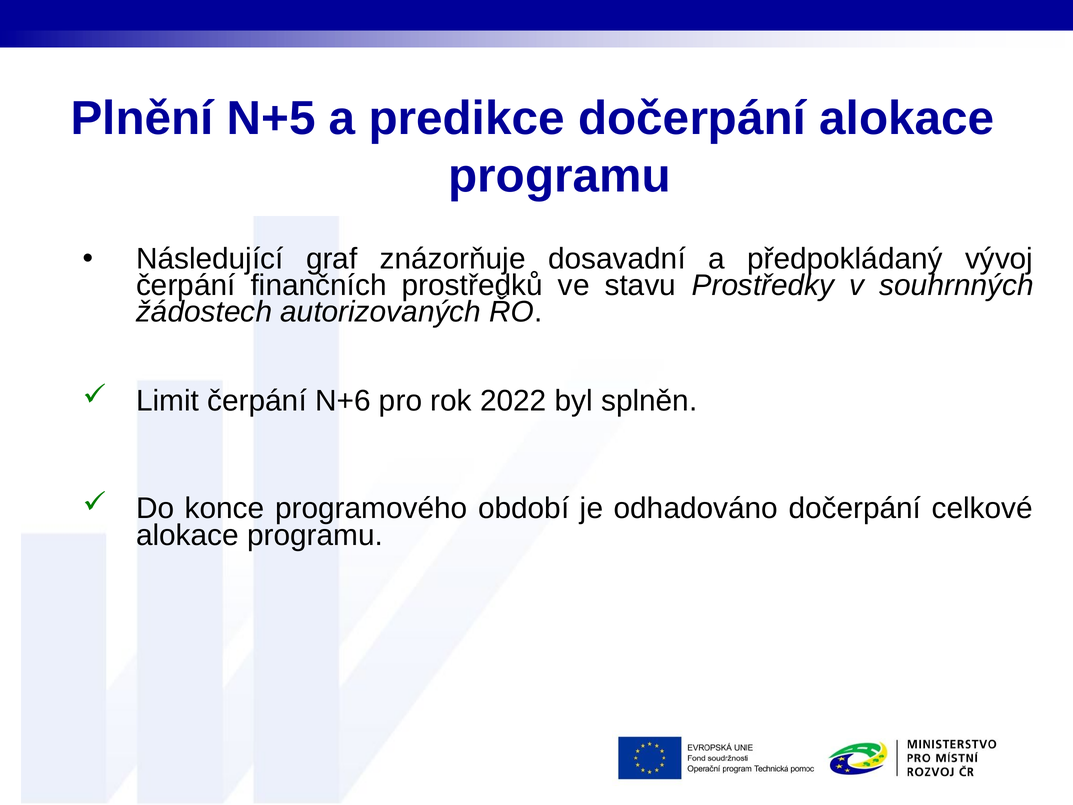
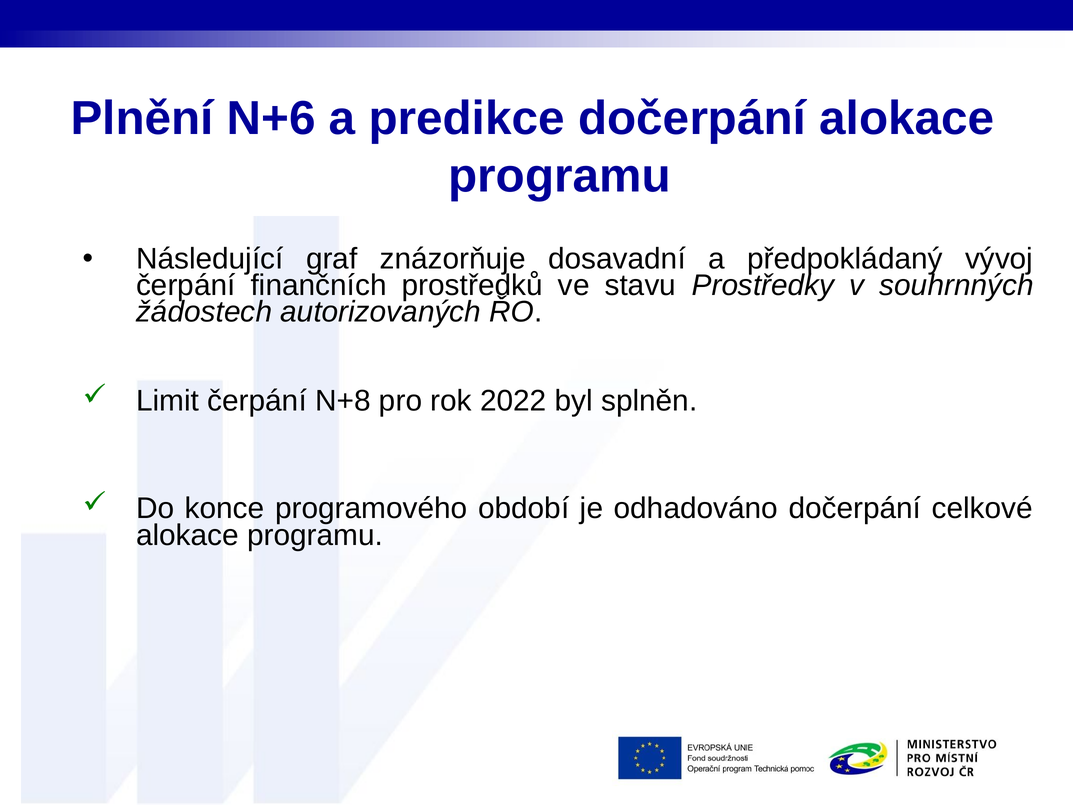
N+5: N+5 -> N+6
N+6: N+6 -> N+8
